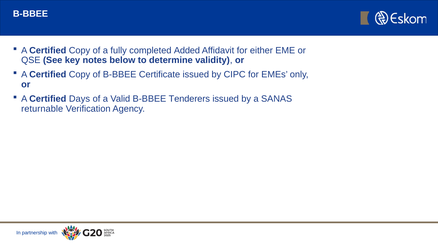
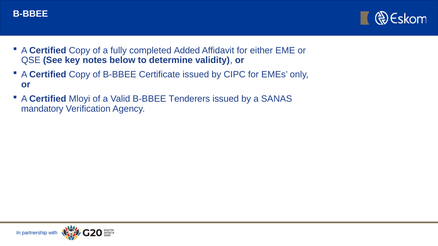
Days: Days -> Mloyi
returnable: returnable -> mandatory
